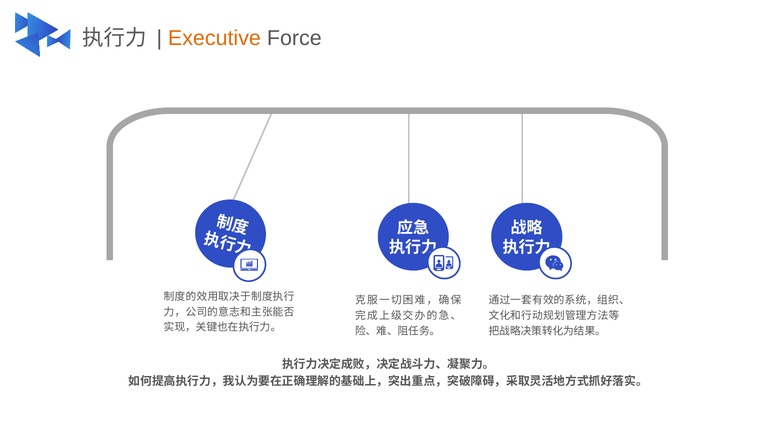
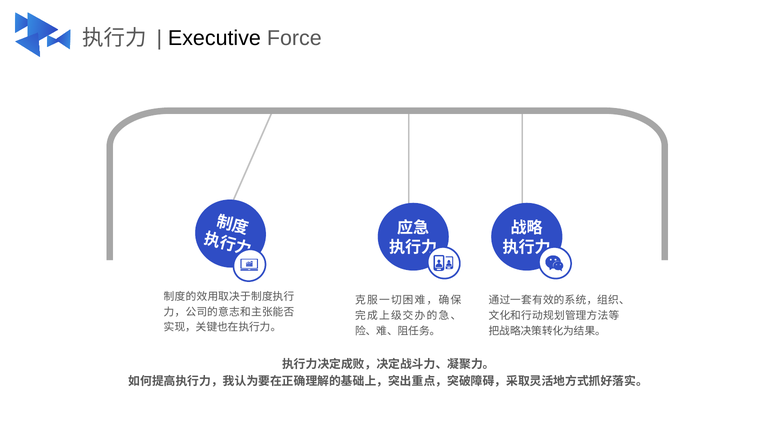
Executive colour: orange -> black
